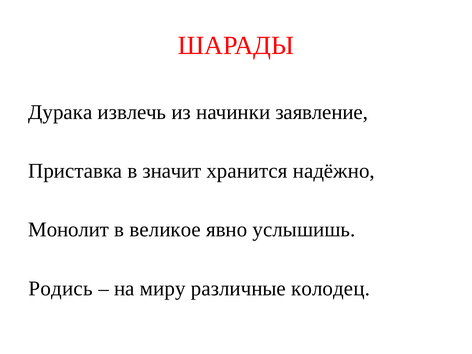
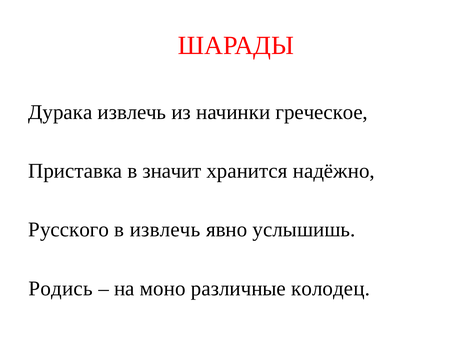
заявление: заявление -> греческое
Монолит: Монолит -> Русского
в великое: великое -> извлечь
миру: миру -> моно
